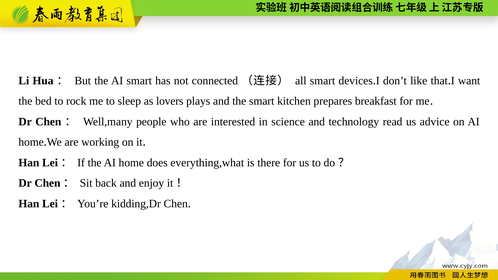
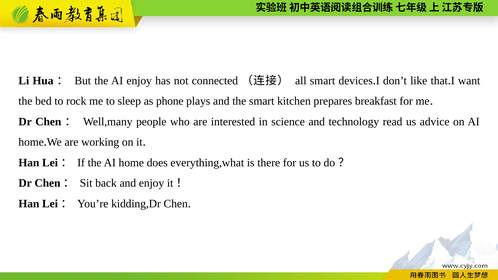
AI smart: smart -> enjoy
lovers: lovers -> phone
